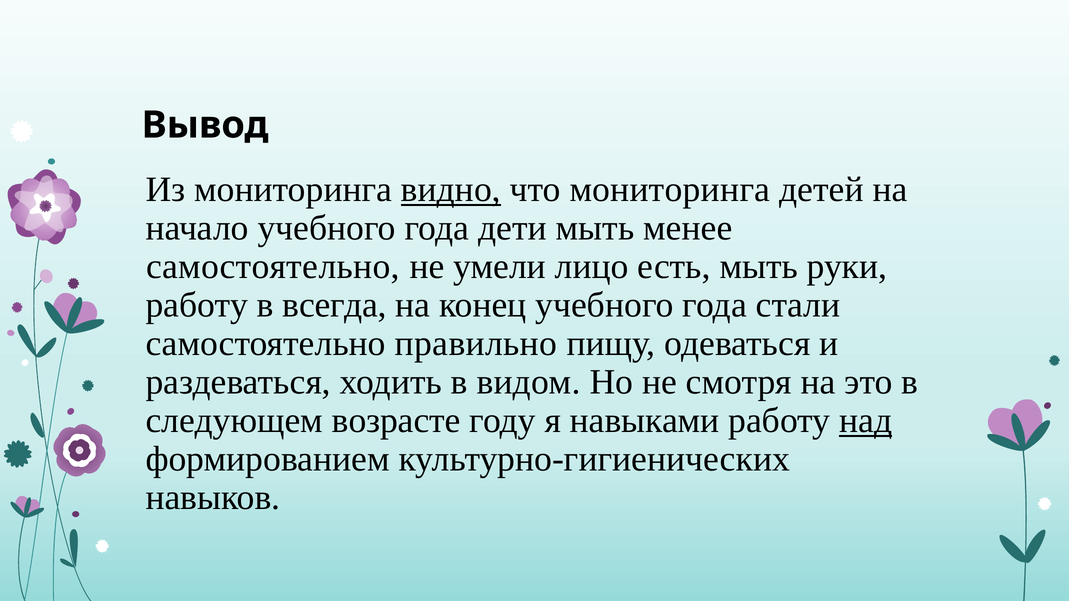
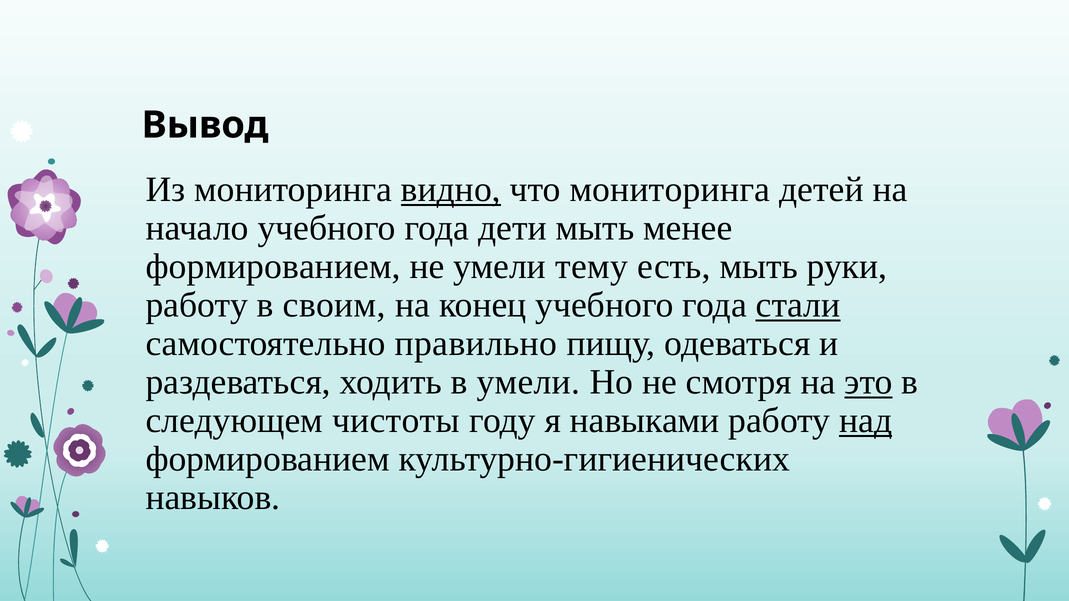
самостоятельно at (273, 267): самостоятельно -> формированием
лицо: лицо -> тему
всегда: всегда -> своим
стали underline: none -> present
в видом: видом -> умели
это underline: none -> present
возрасте: возрасте -> чистоты
